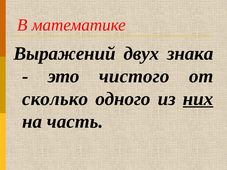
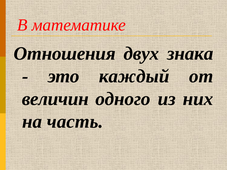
Выражений: Выражений -> Отношения
чистого: чистого -> каждый
сколько: сколько -> величин
них underline: present -> none
